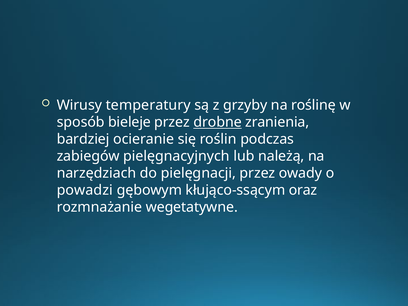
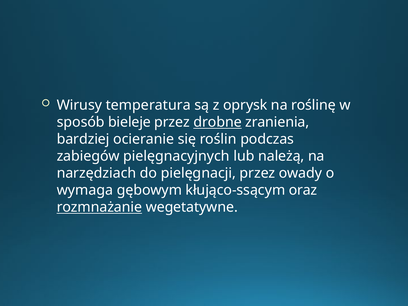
temperatury: temperatury -> temperatura
grzyby: grzyby -> oprysk
powadzi: powadzi -> wymaga
rozmnażanie underline: none -> present
